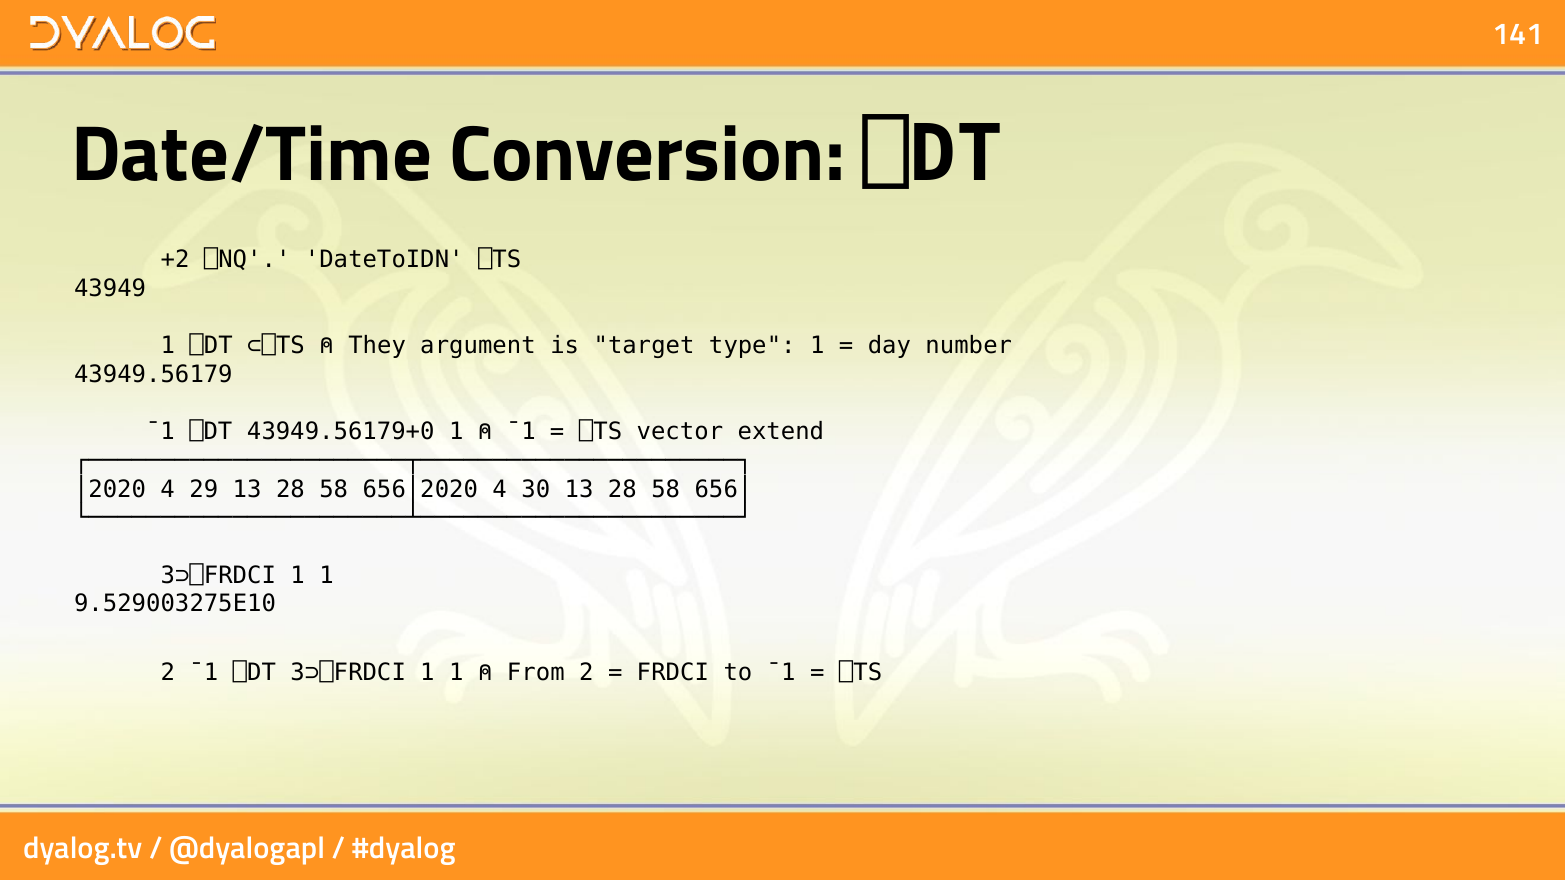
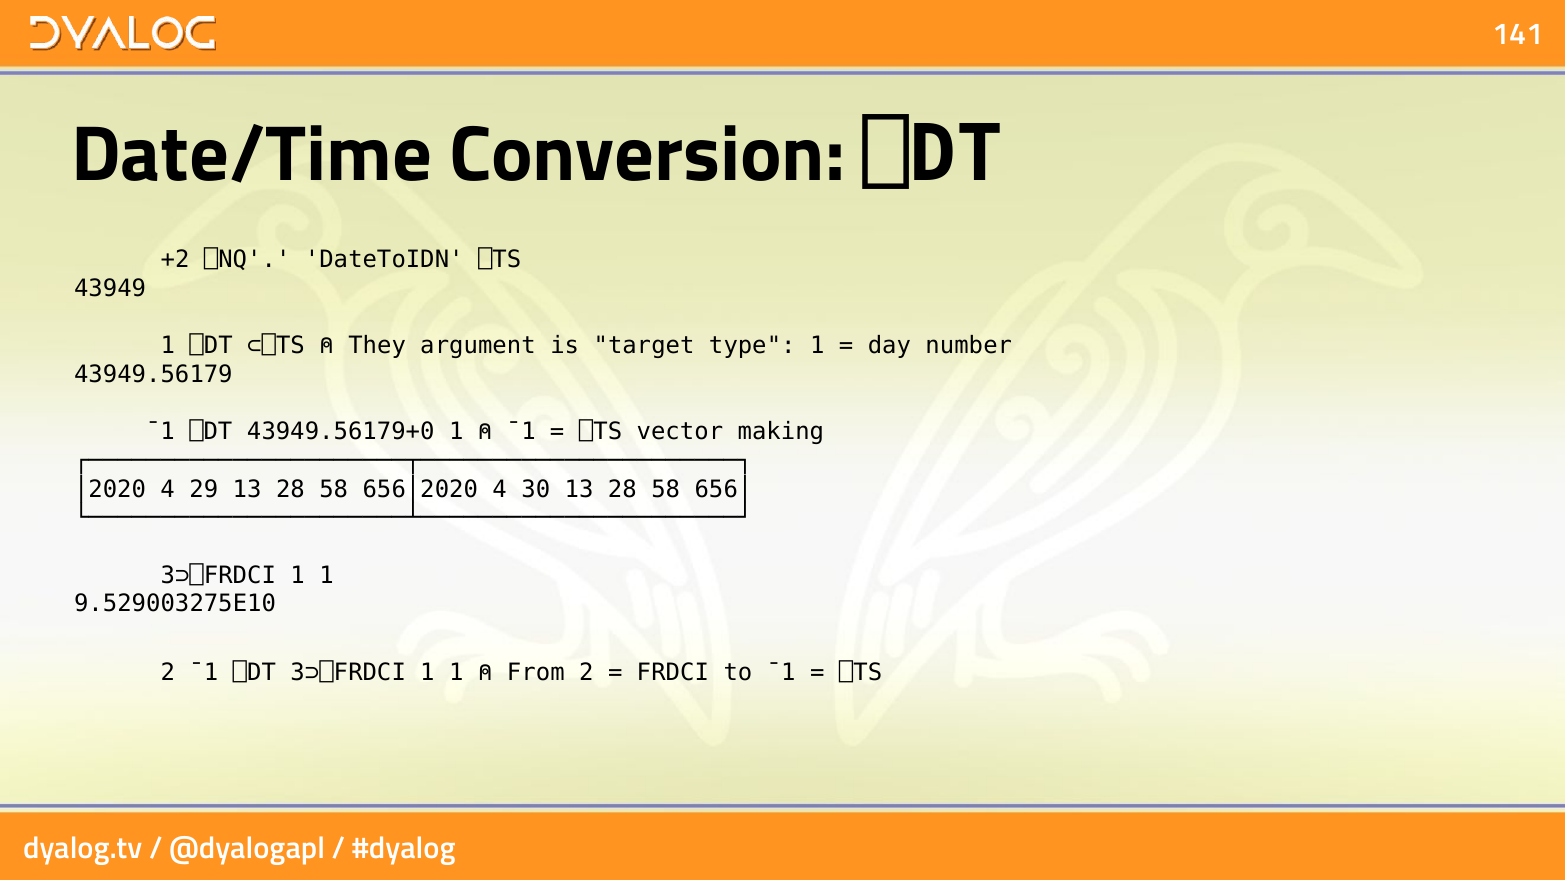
extend: extend -> making
